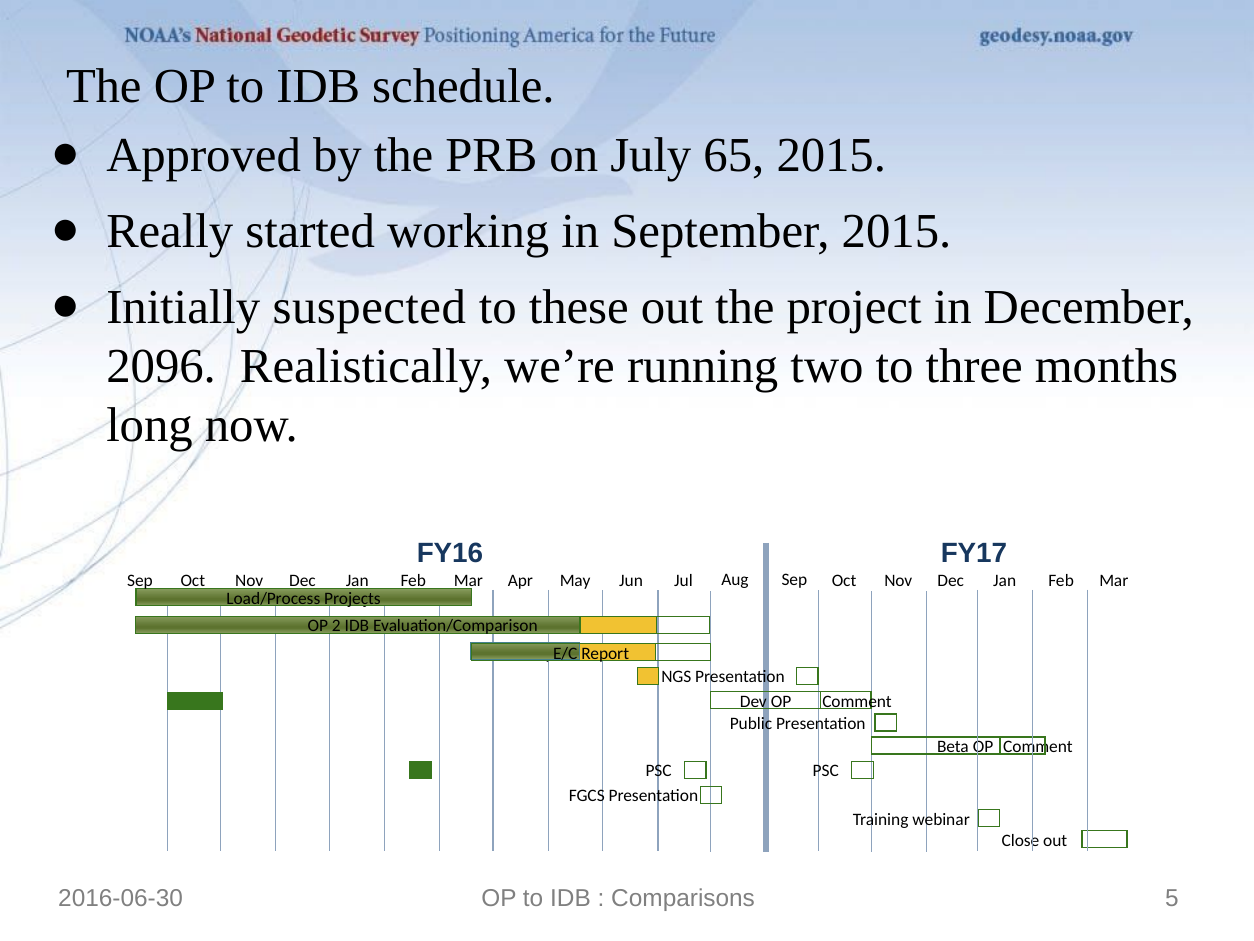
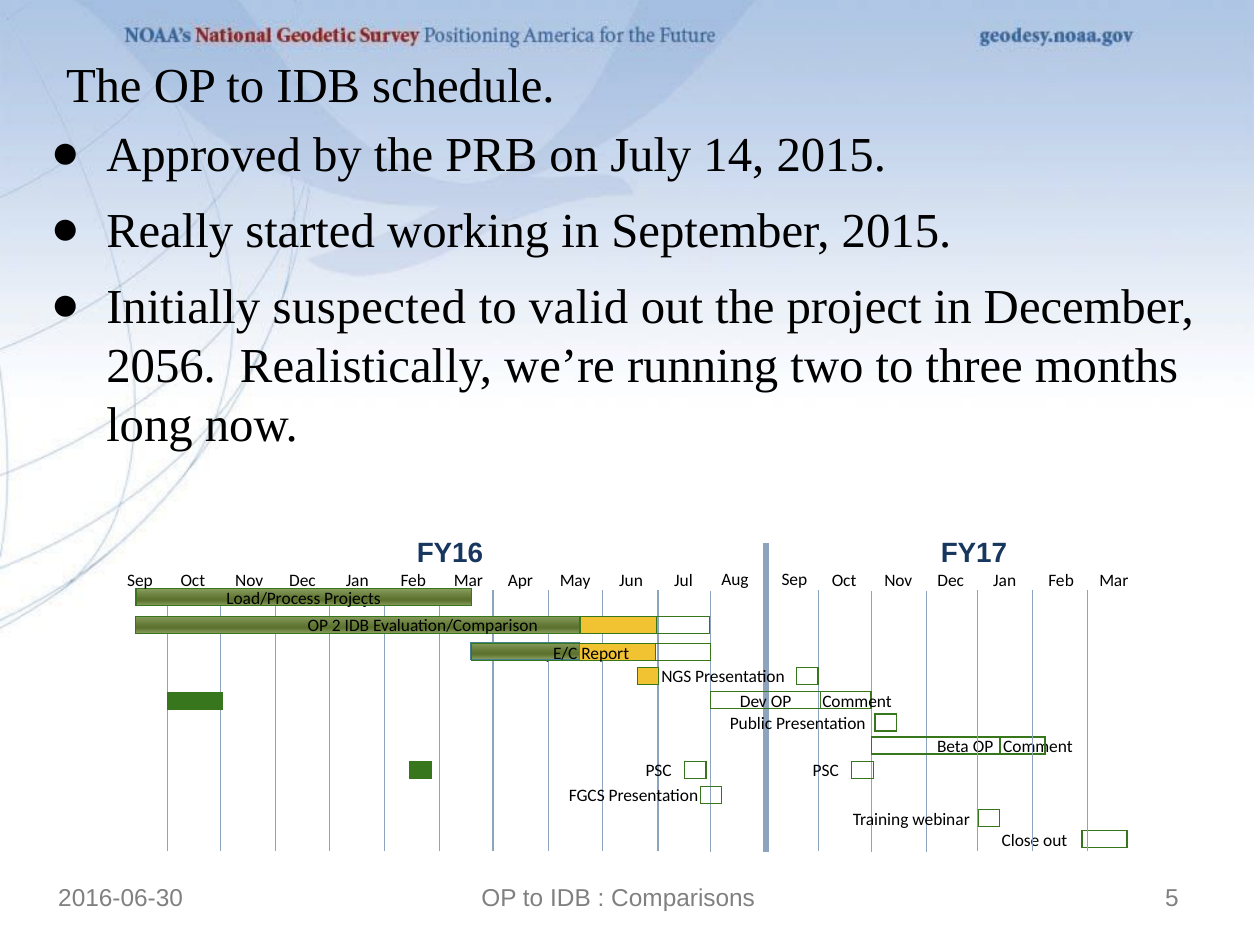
65: 65 -> 14
these: these -> valid
2096: 2096 -> 2056
